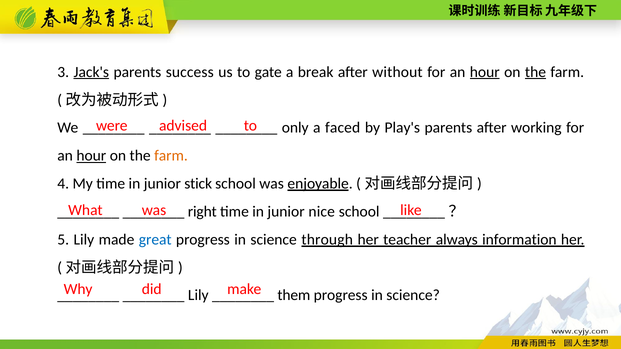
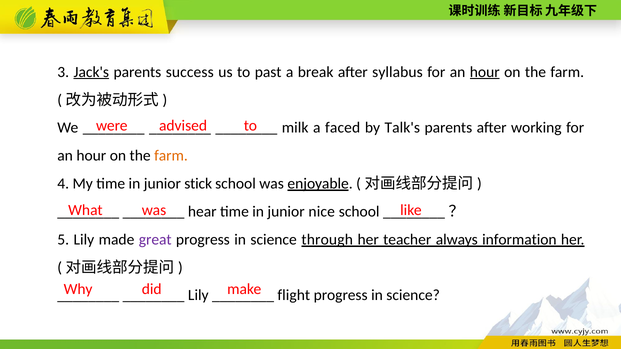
gate: gate -> past
without: without -> syllabus
the at (535, 72) underline: present -> none
only: only -> milk
Play's: Play's -> Talk's
hour at (91, 156) underline: present -> none
right: right -> hear
great colour: blue -> purple
them: them -> flight
